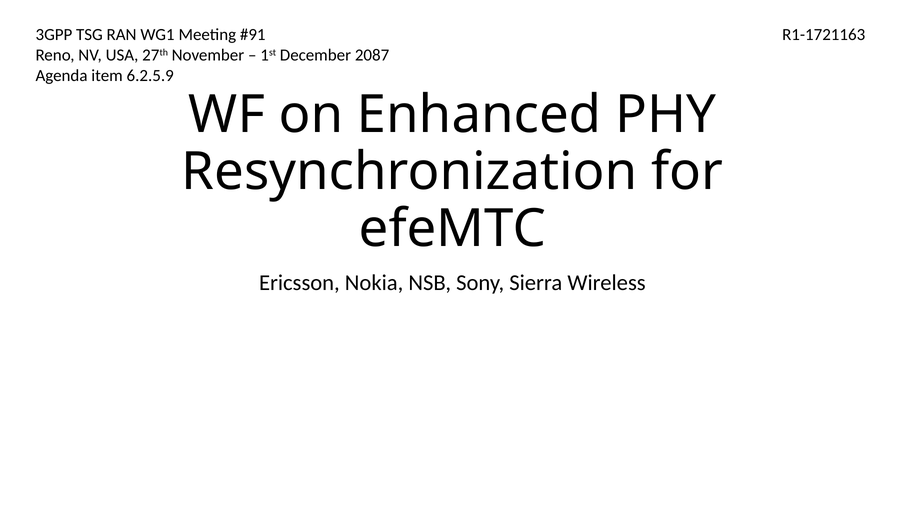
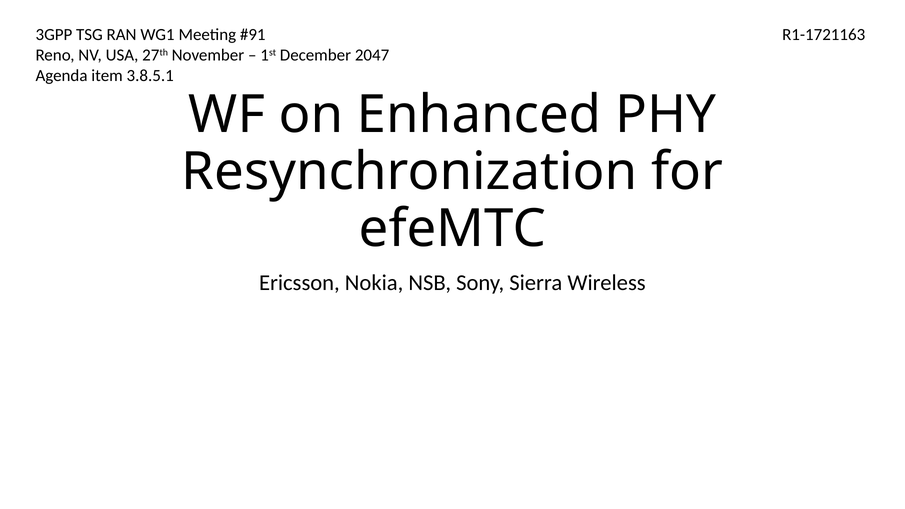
2087: 2087 -> 2047
6.2.5.9: 6.2.5.9 -> 3.8.5.1
